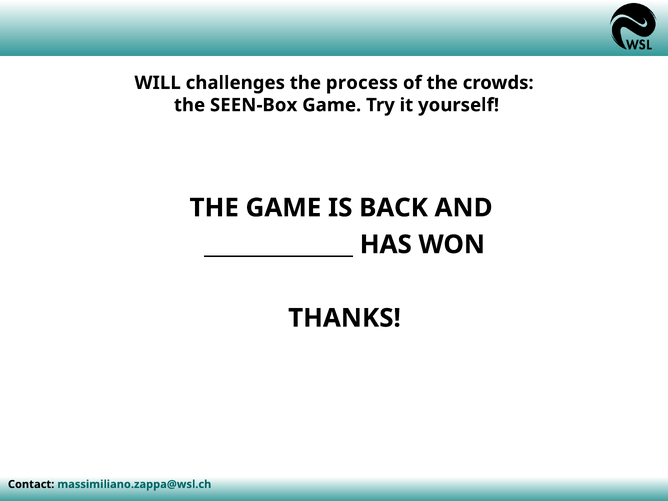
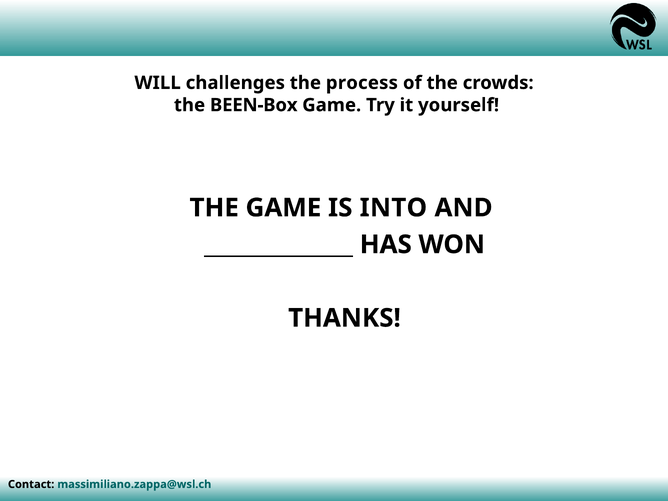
SEEN-Box: SEEN-Box -> BEEN-Box
BACK: BACK -> INTO
